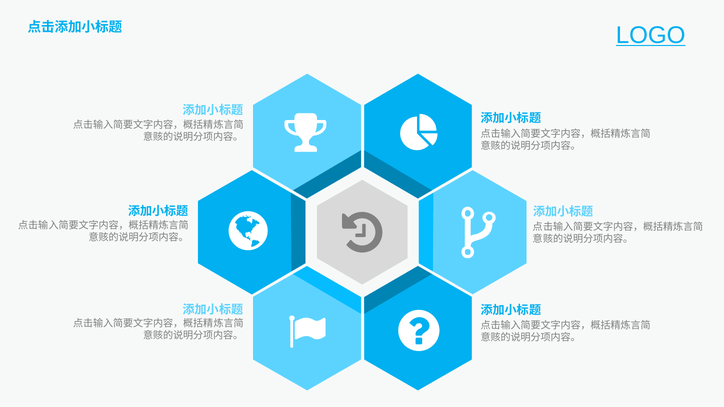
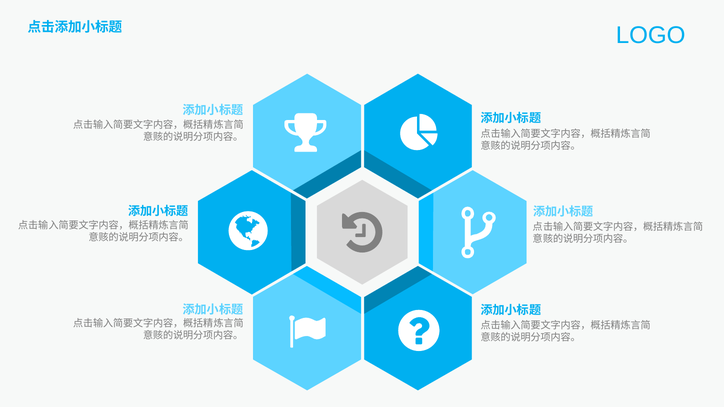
LOGO underline: present -> none
